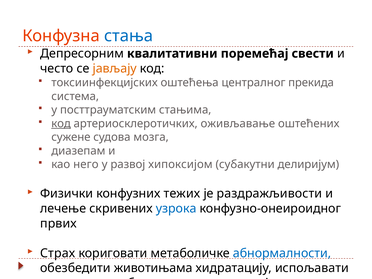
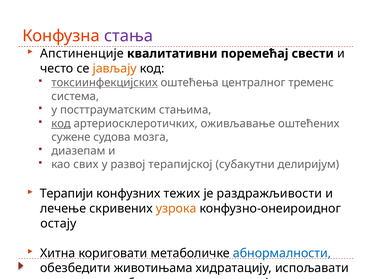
стања colour: blue -> purple
Депресорним: Депресорним -> Апстиненције
токсиинфекцијских underline: none -> present
прекида: прекида -> тременс
него: него -> свих
хипоксијом: хипоксијом -> терапијској
Физички: Физички -> Терапији
узрока colour: blue -> orange
првих: првих -> остају
Страх: Страх -> Хитна
